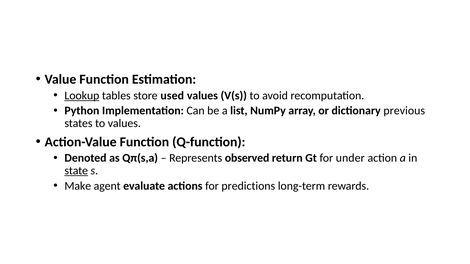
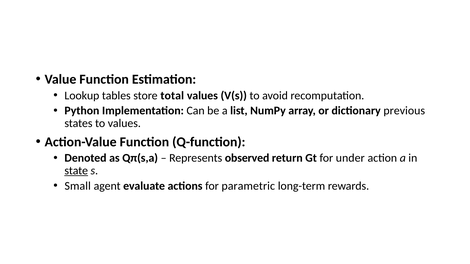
Lookup underline: present -> none
used: used -> total
Make: Make -> Small
predictions: predictions -> parametric
